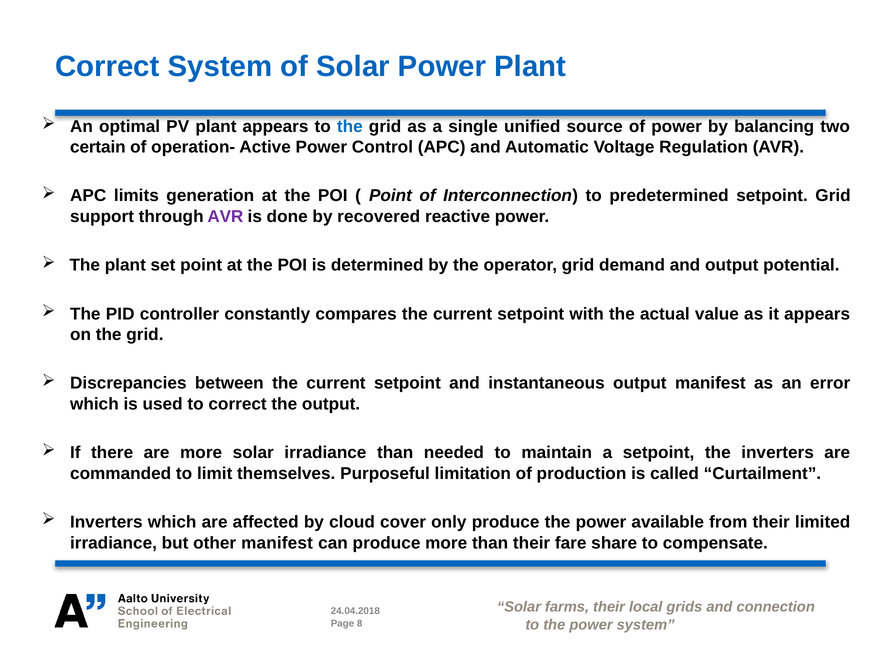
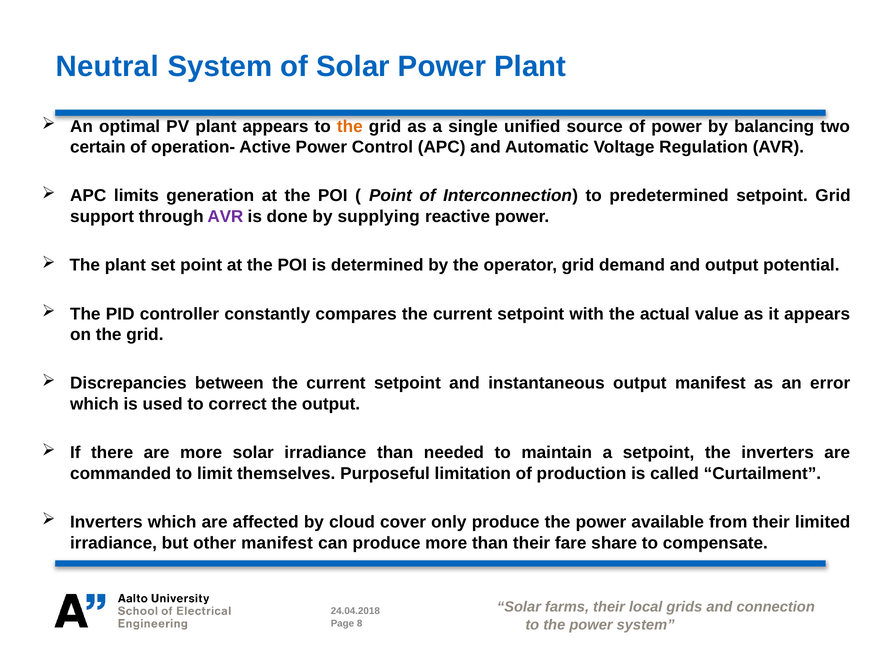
Correct at (107, 67): Correct -> Neutral
the at (350, 127) colour: blue -> orange
recovered: recovered -> supplying
